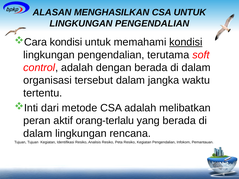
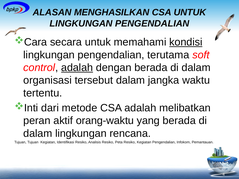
kondisi at (66, 42): kondisi -> secara
adalah at (77, 68) underline: none -> present
orang-terlalu: orang-terlalu -> orang-waktu
